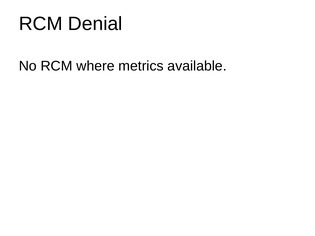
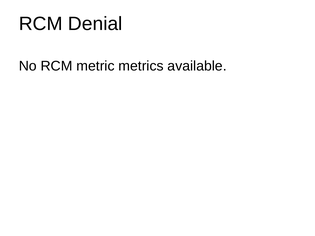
where: where -> metric
